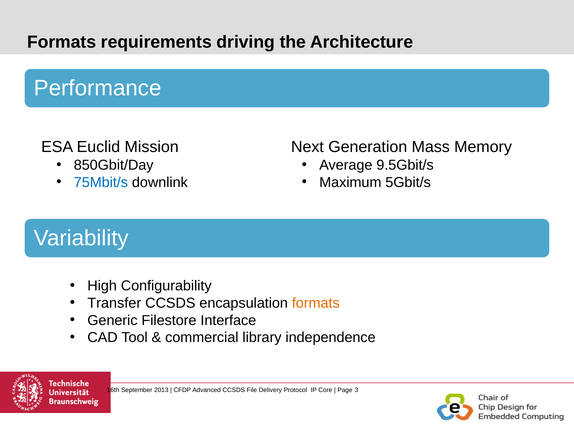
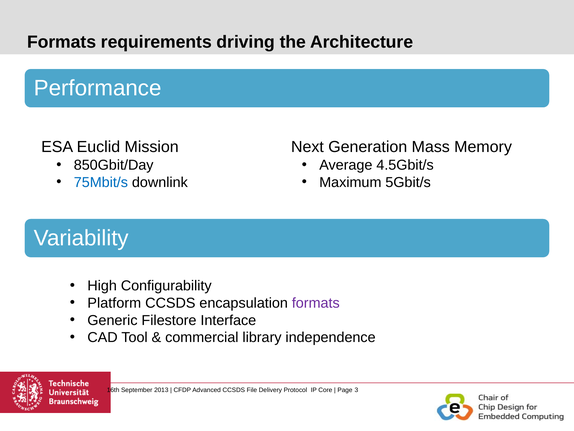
9.5Gbit/s: 9.5Gbit/s -> 4.5Gbit/s
Transfer: Transfer -> Platform
formats at (316, 303) colour: orange -> purple
